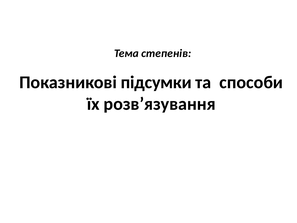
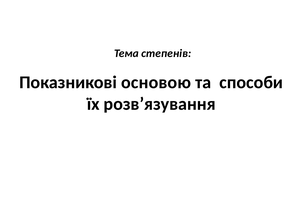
підсумки: підсумки -> основою
